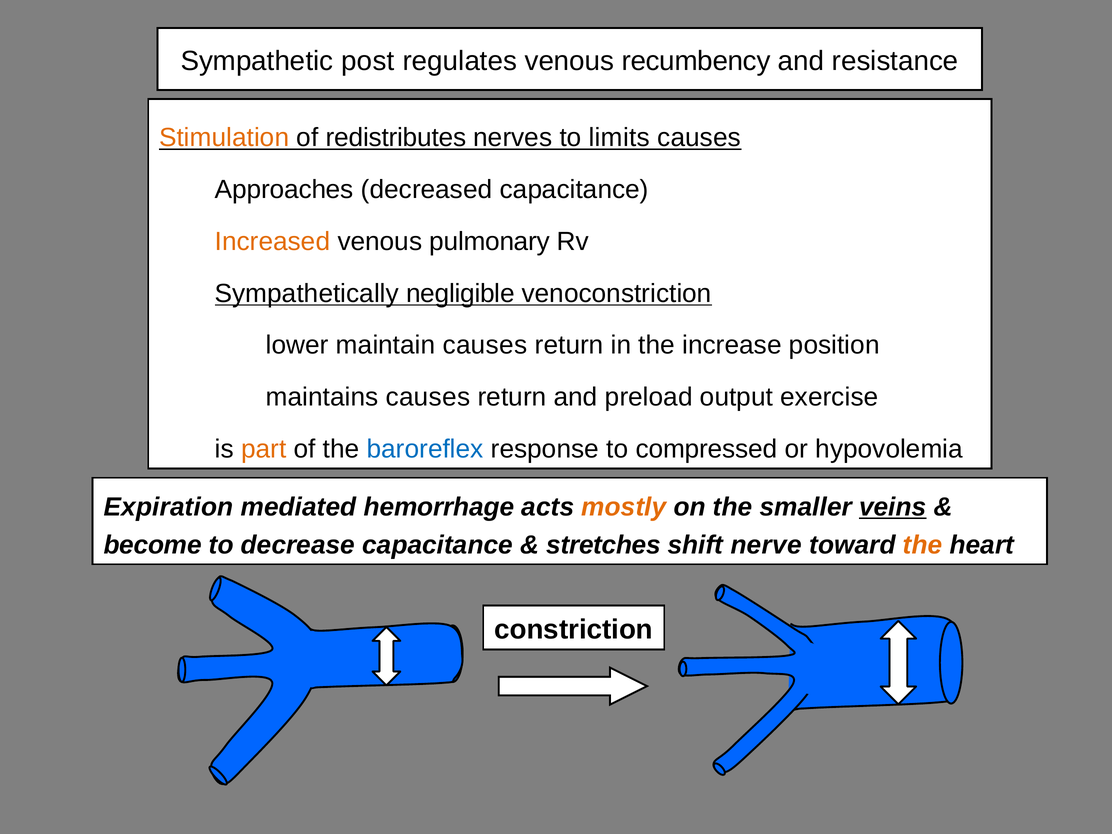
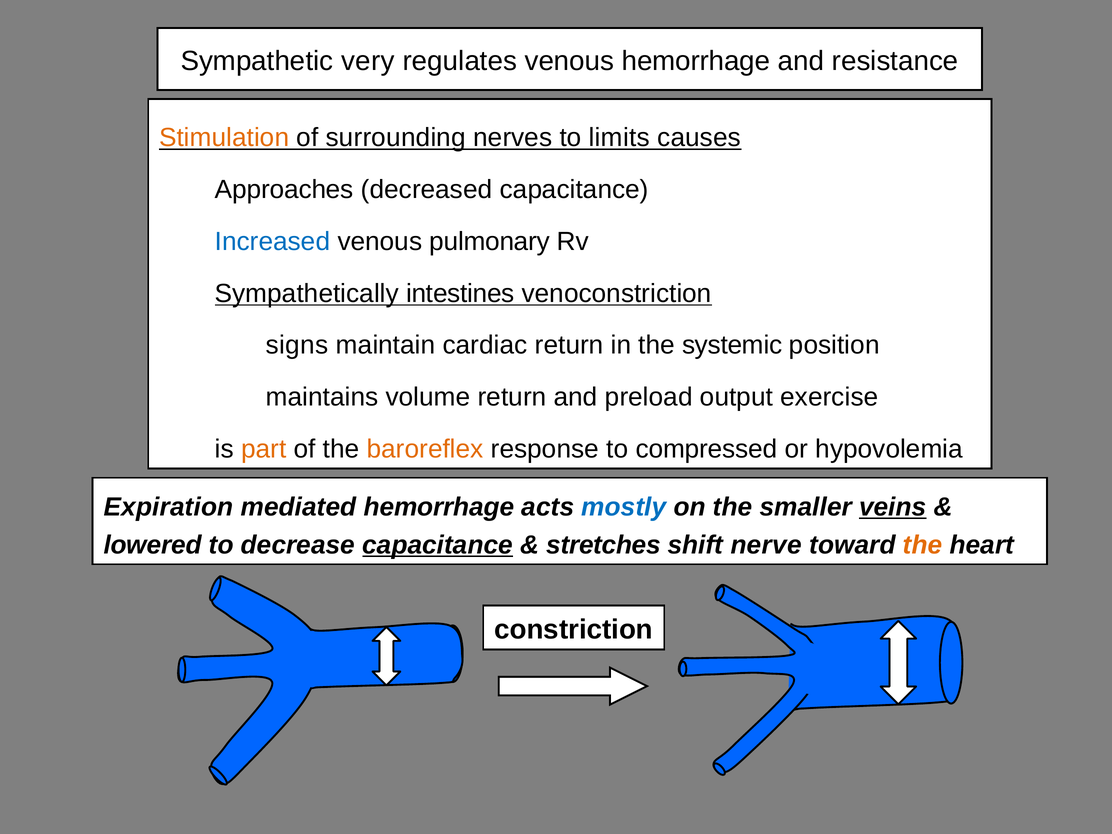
post: post -> very
venous recumbency: recumbency -> hemorrhage
redistributes: redistributes -> surrounding
Increased colour: orange -> blue
negligible: negligible -> intestines
lower: lower -> signs
maintain causes: causes -> cardiac
increase: increase -> systemic
maintains causes: causes -> volume
baroreflex colour: blue -> orange
mostly colour: orange -> blue
become: become -> lowered
capacitance at (438, 545) underline: none -> present
